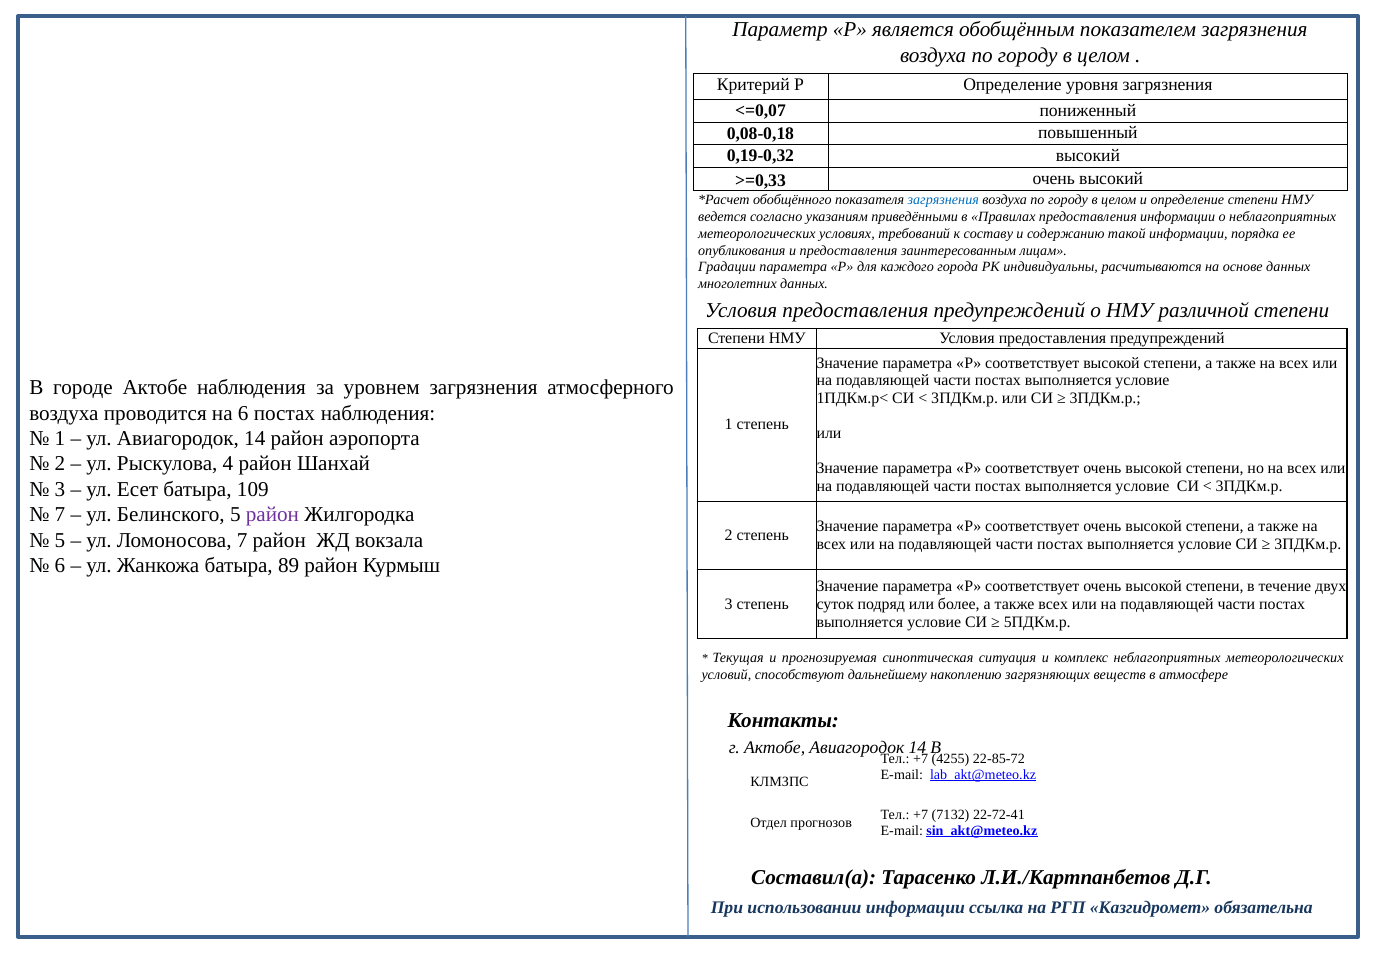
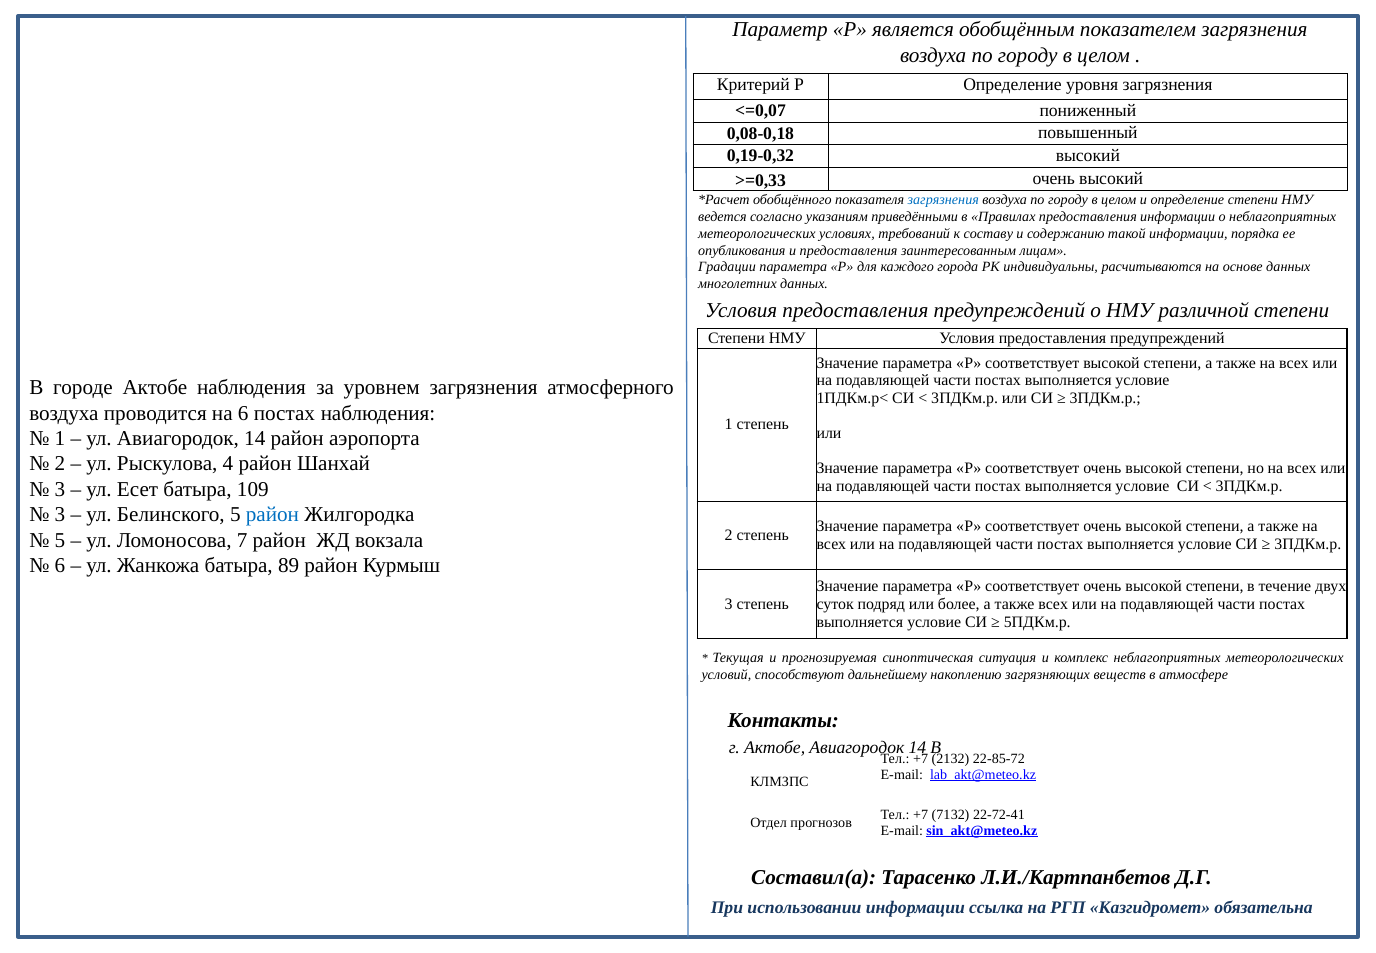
7 at (60, 515): 7 -> 3
район at (272, 515) colour: purple -> blue
4255: 4255 -> 2132
